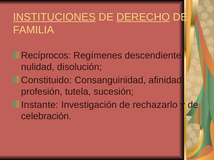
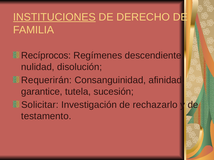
DERECHO underline: present -> none
Constituido: Constituido -> Requerirán
profesión: profesión -> garantice
Instante: Instante -> Solicitar
celebración: celebración -> testamento
